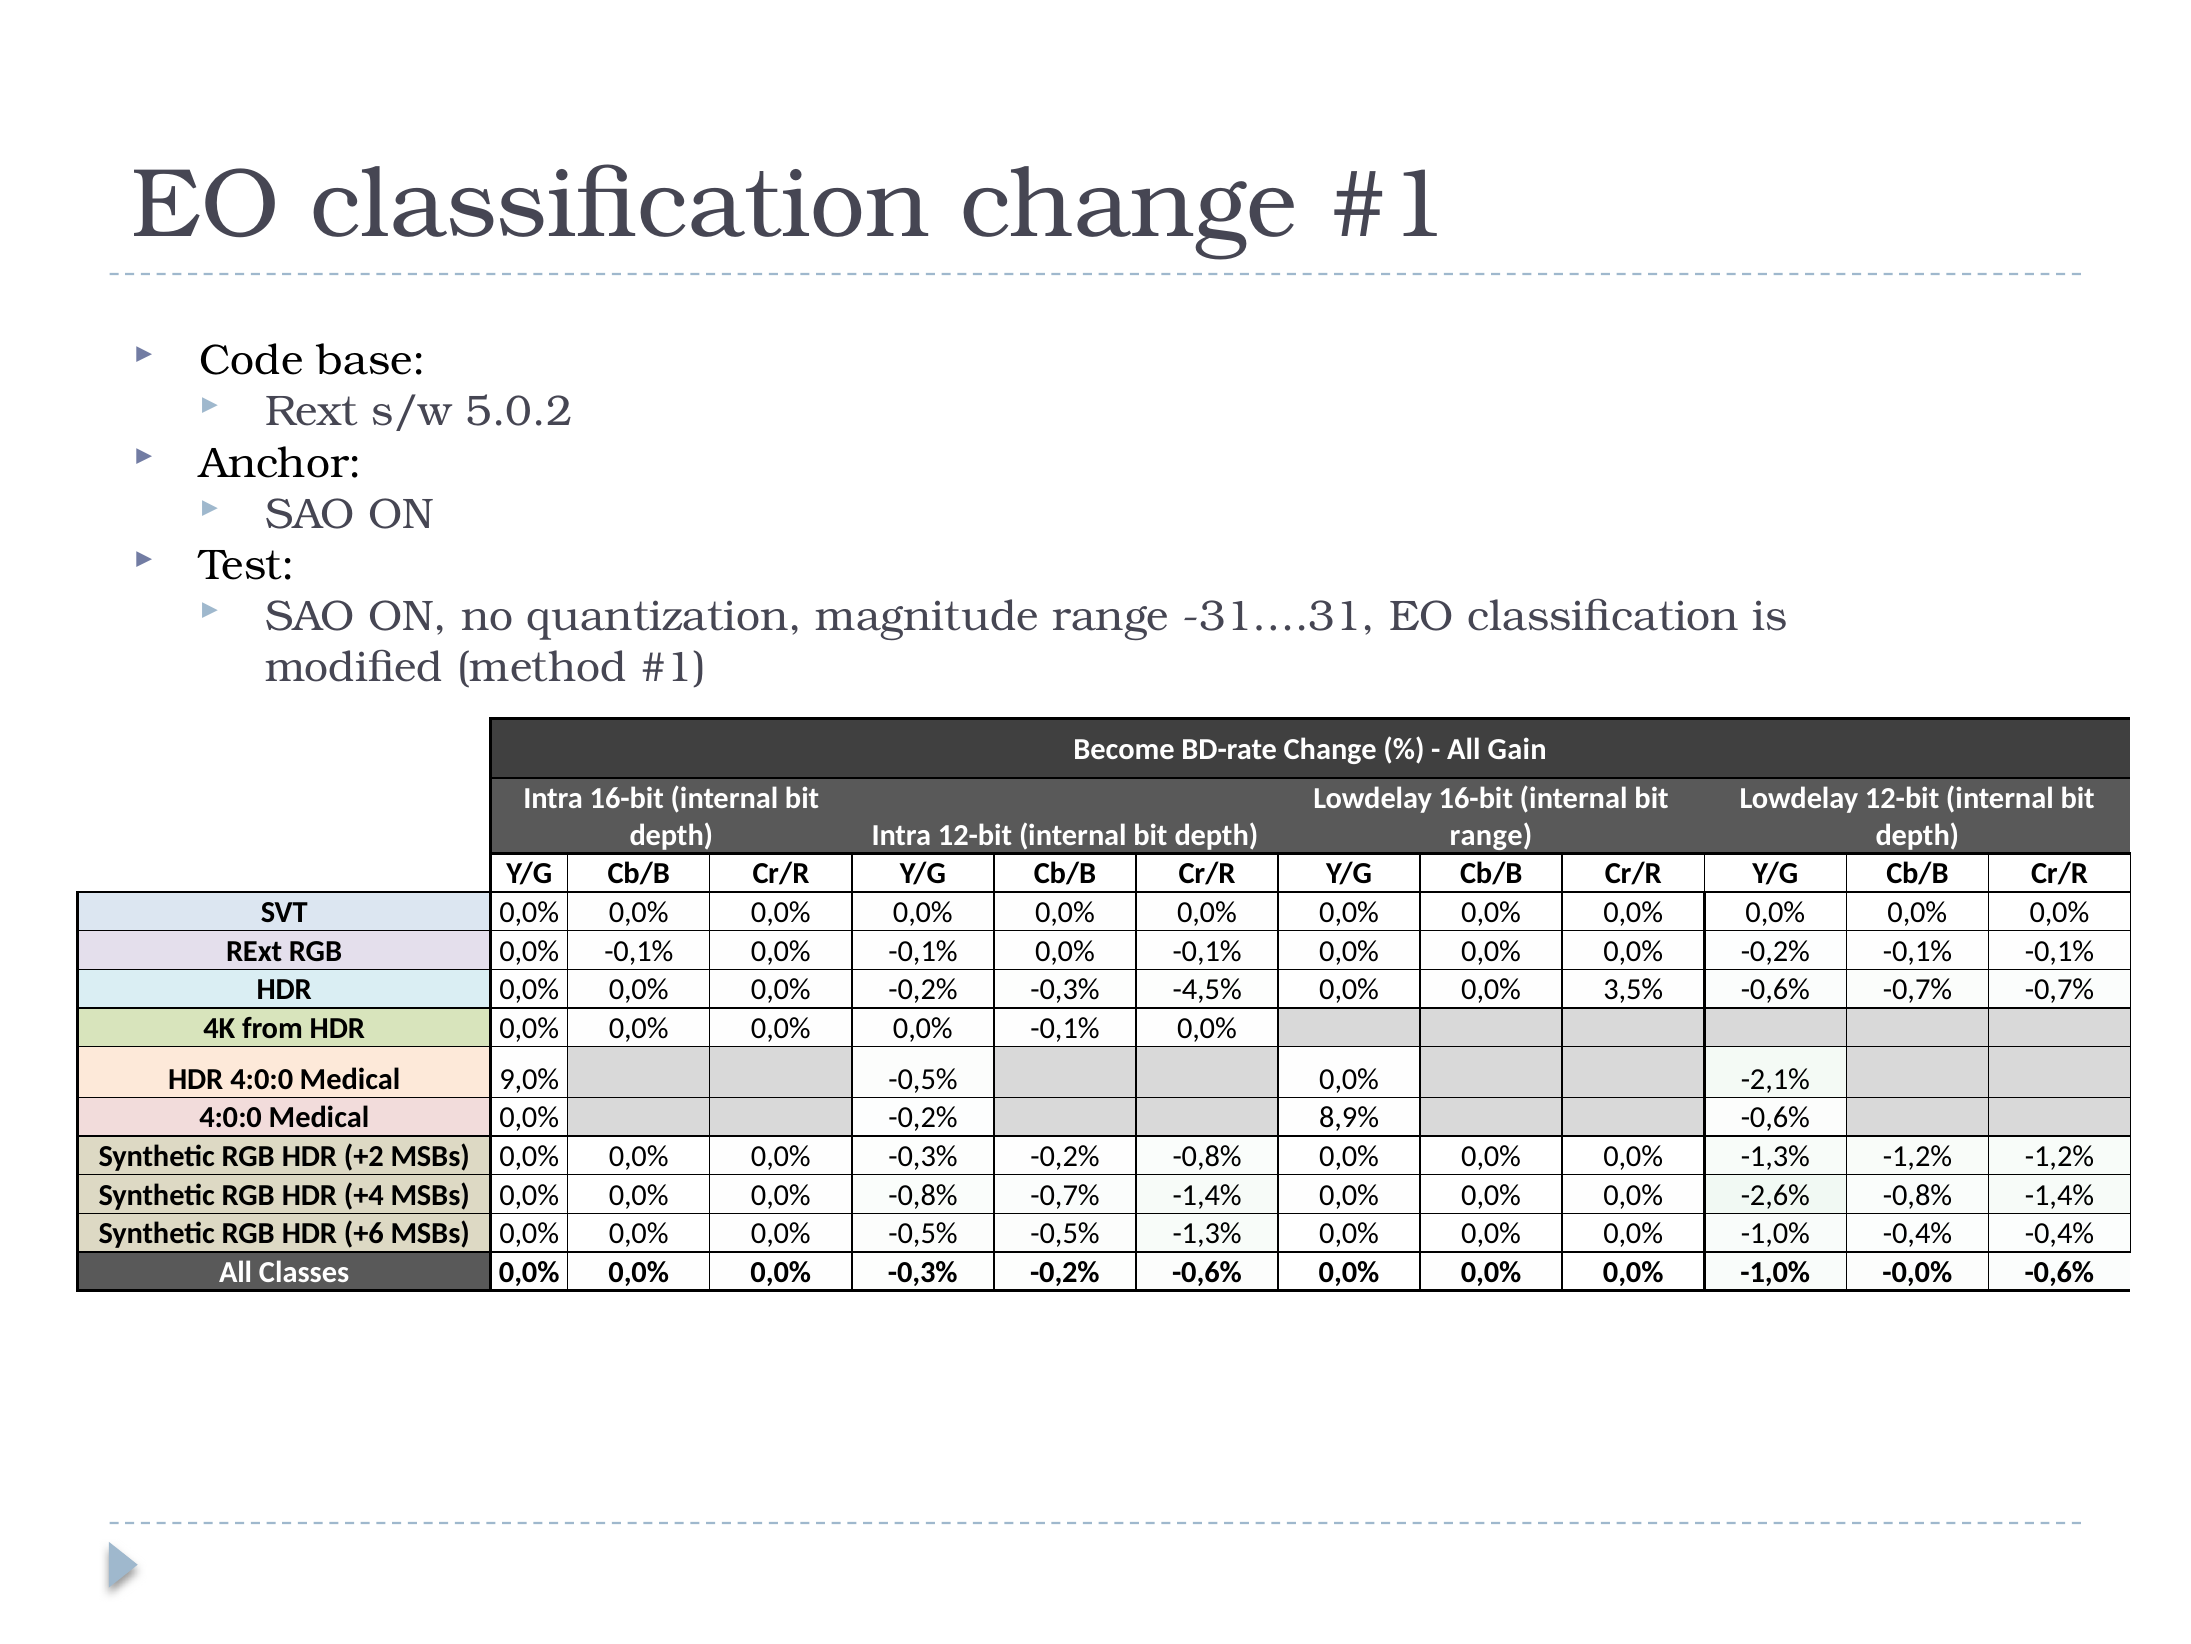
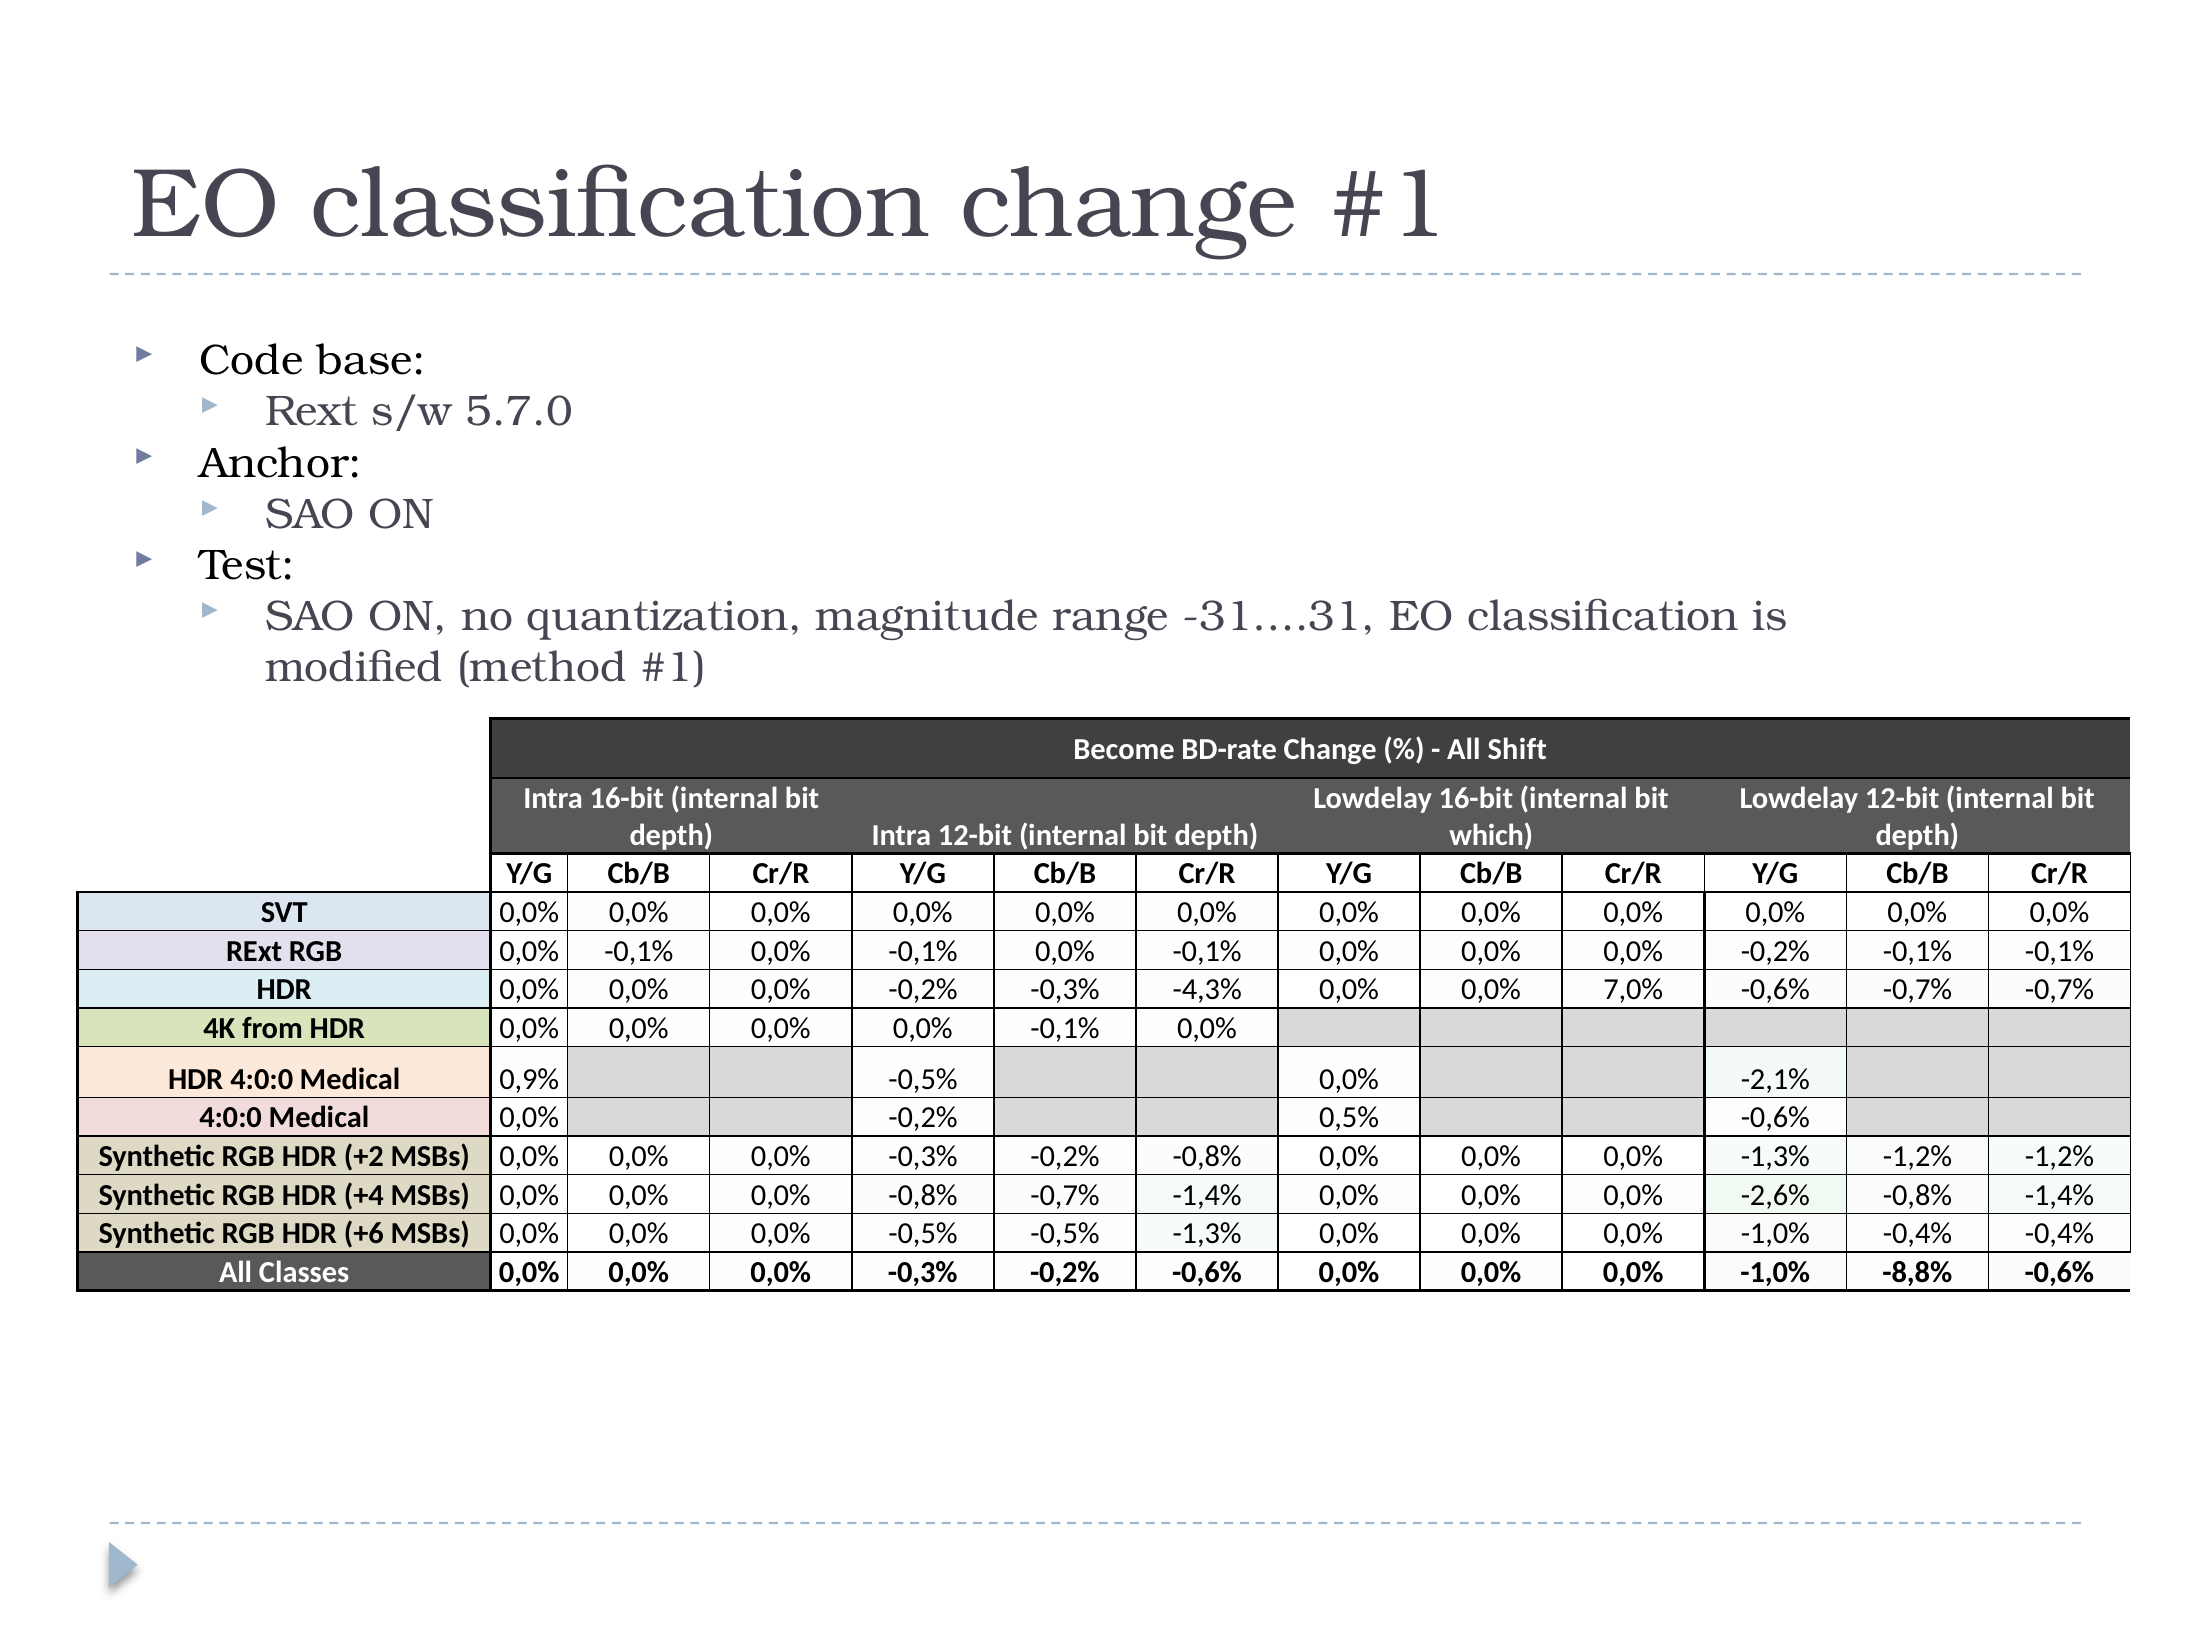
5.0.2: 5.0.2 -> 5.7.0
Gain: Gain -> Shift
range at (1491, 835): range -> which
-4,5%: -4,5% -> -4,3%
3,5%: 3,5% -> 7,0%
9,0%: 9,0% -> 0,9%
8,9%: 8,9% -> 0,5%
-0,0%: -0,0% -> -8,8%
